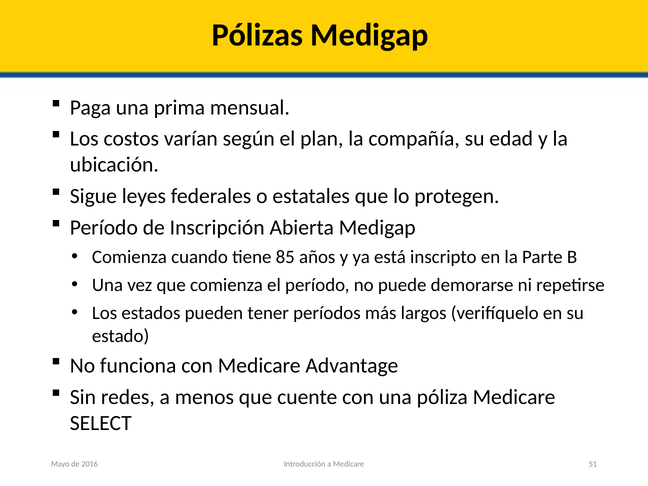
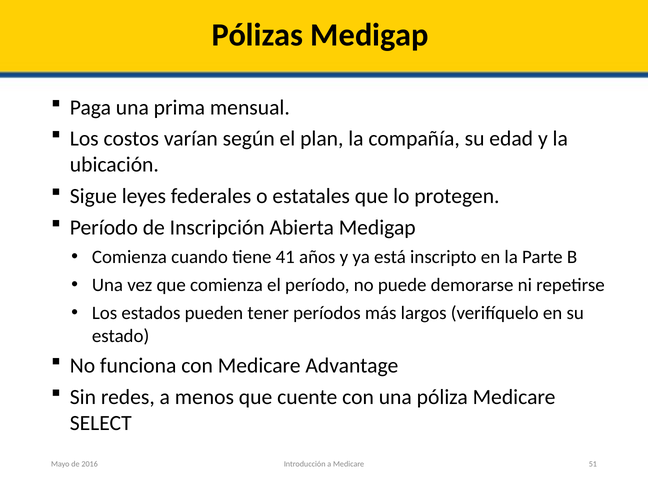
85: 85 -> 41
